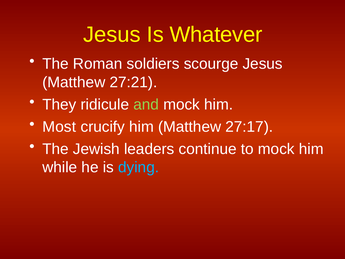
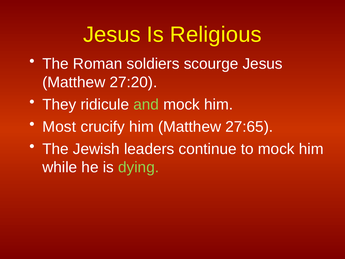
Whatever: Whatever -> Religious
27:21: 27:21 -> 27:20
27:17: 27:17 -> 27:65
dying colour: light blue -> light green
